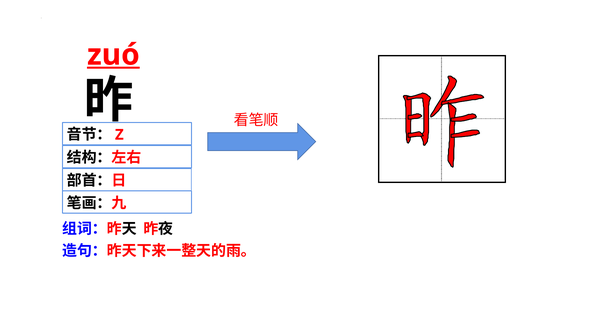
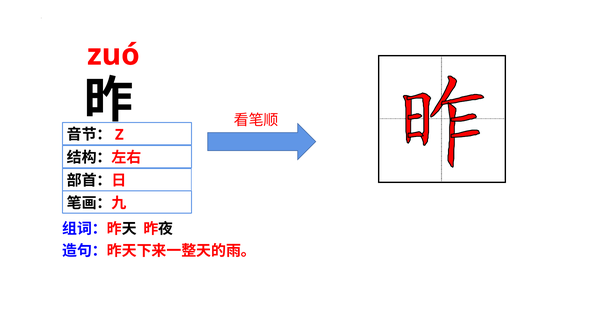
zuó underline: present -> none
